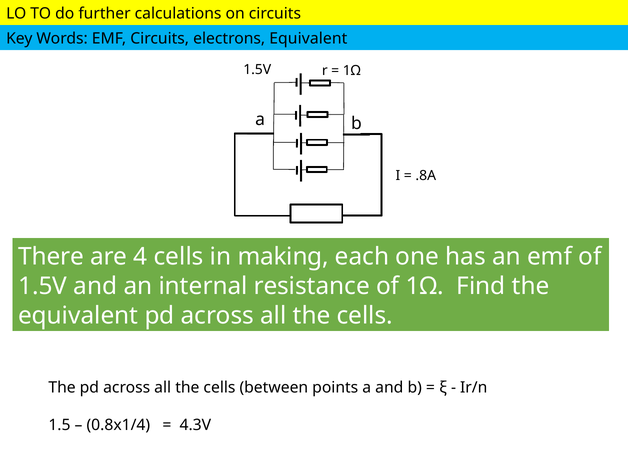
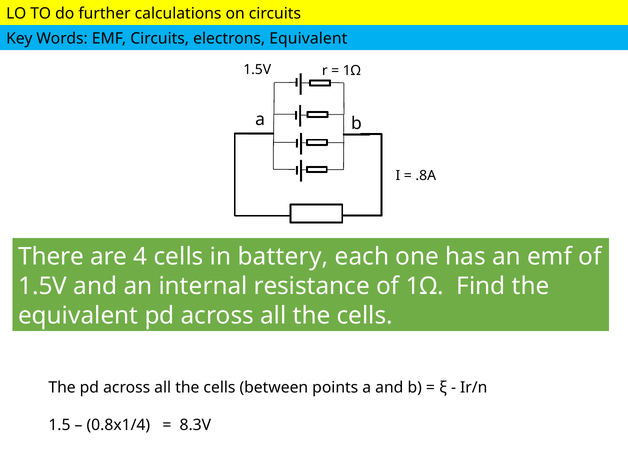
making: making -> battery
4.3V: 4.3V -> 8.3V
